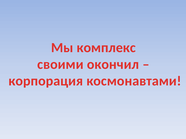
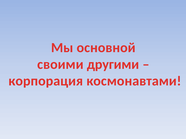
комплекс: комплекс -> основной
окончил: окончил -> другими
